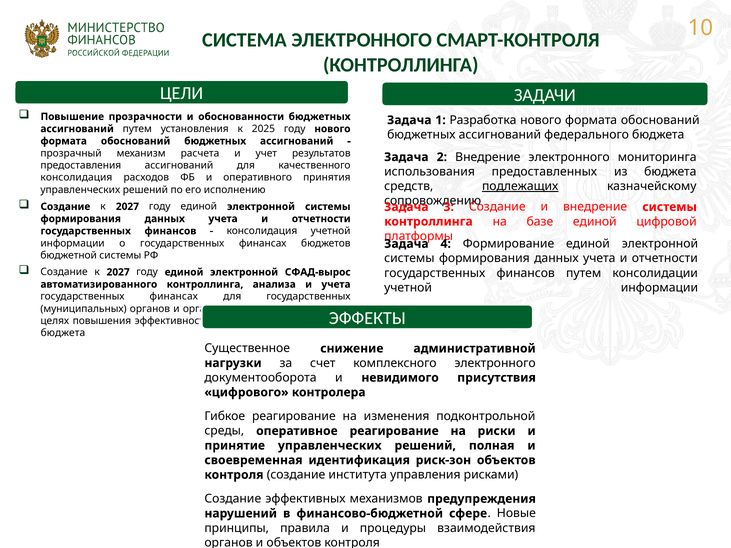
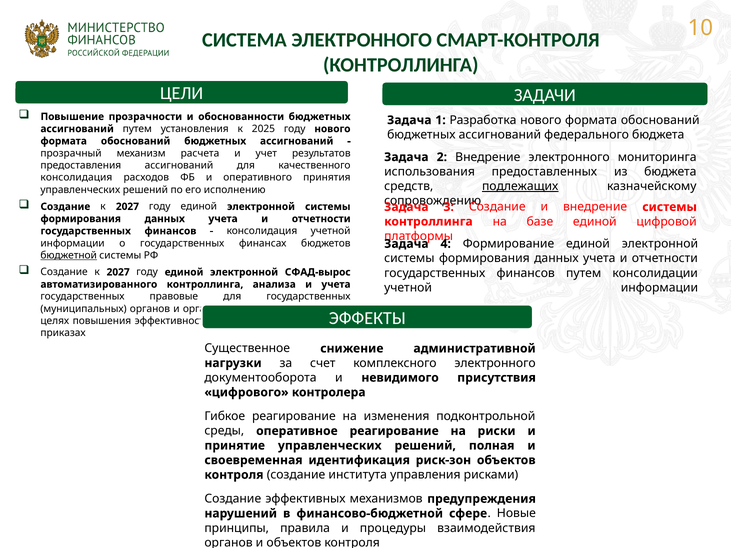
бюджетной at (69, 255) underline: none -> present
финансах at (174, 297): финансах -> правовые
бюджета at (63, 333): бюджета -> приказах
